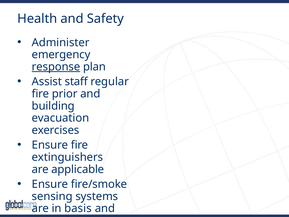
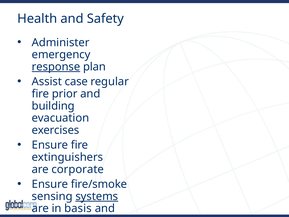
staff: staff -> case
applicable: applicable -> corporate
systems underline: none -> present
